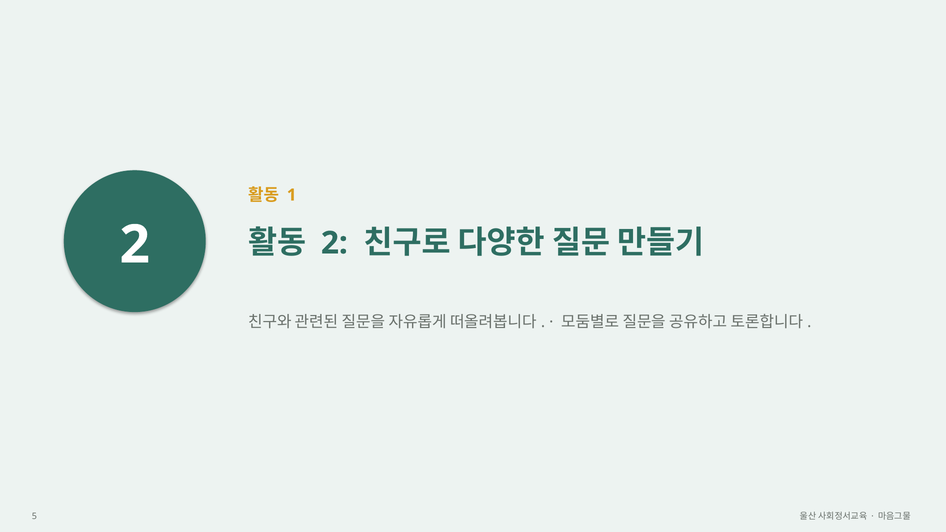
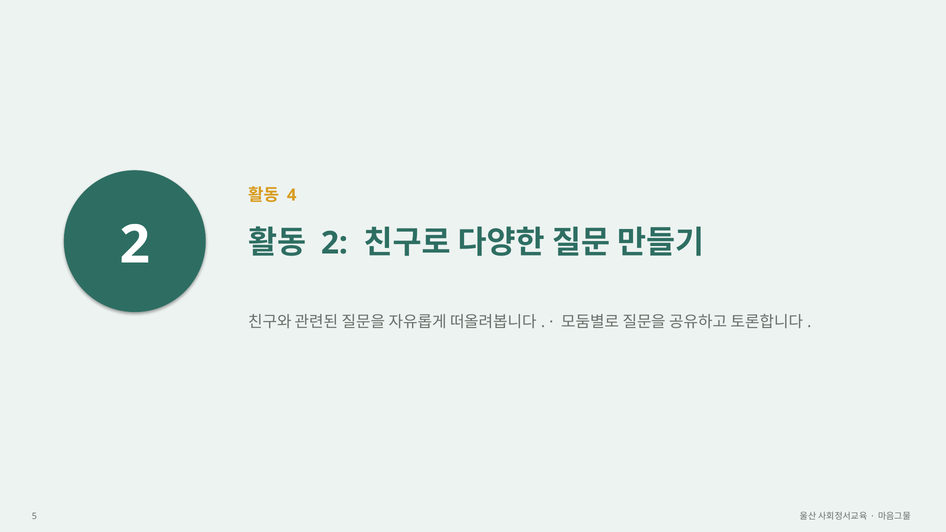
1: 1 -> 4
